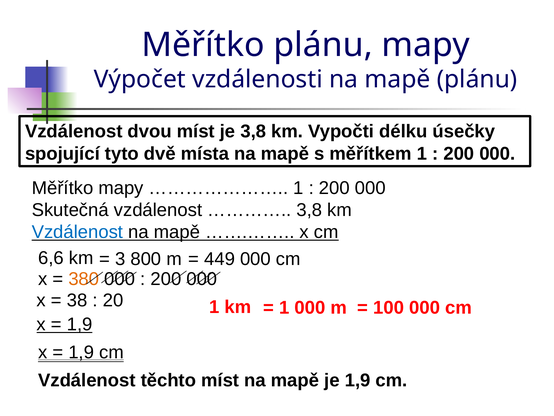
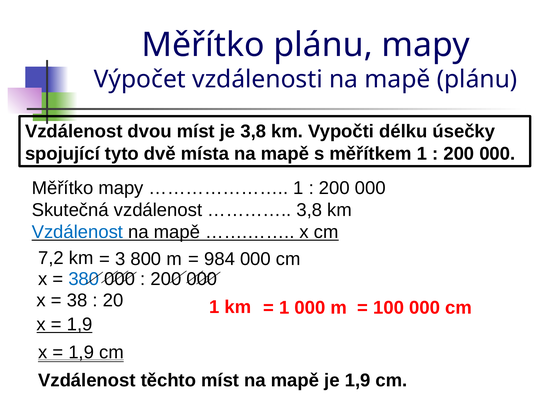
6,6: 6,6 -> 7,2
449: 449 -> 984
380 colour: orange -> blue
